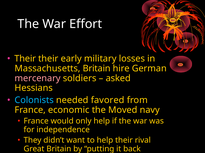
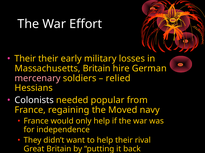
asked: asked -> relied
Colonists colour: light blue -> white
favored: favored -> popular
economic: economic -> regaining
